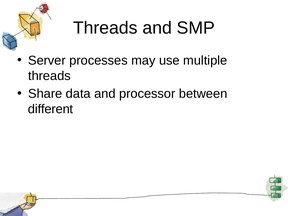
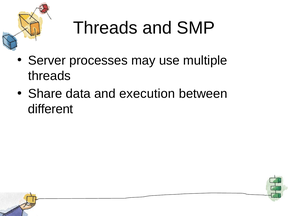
processor: processor -> execution
